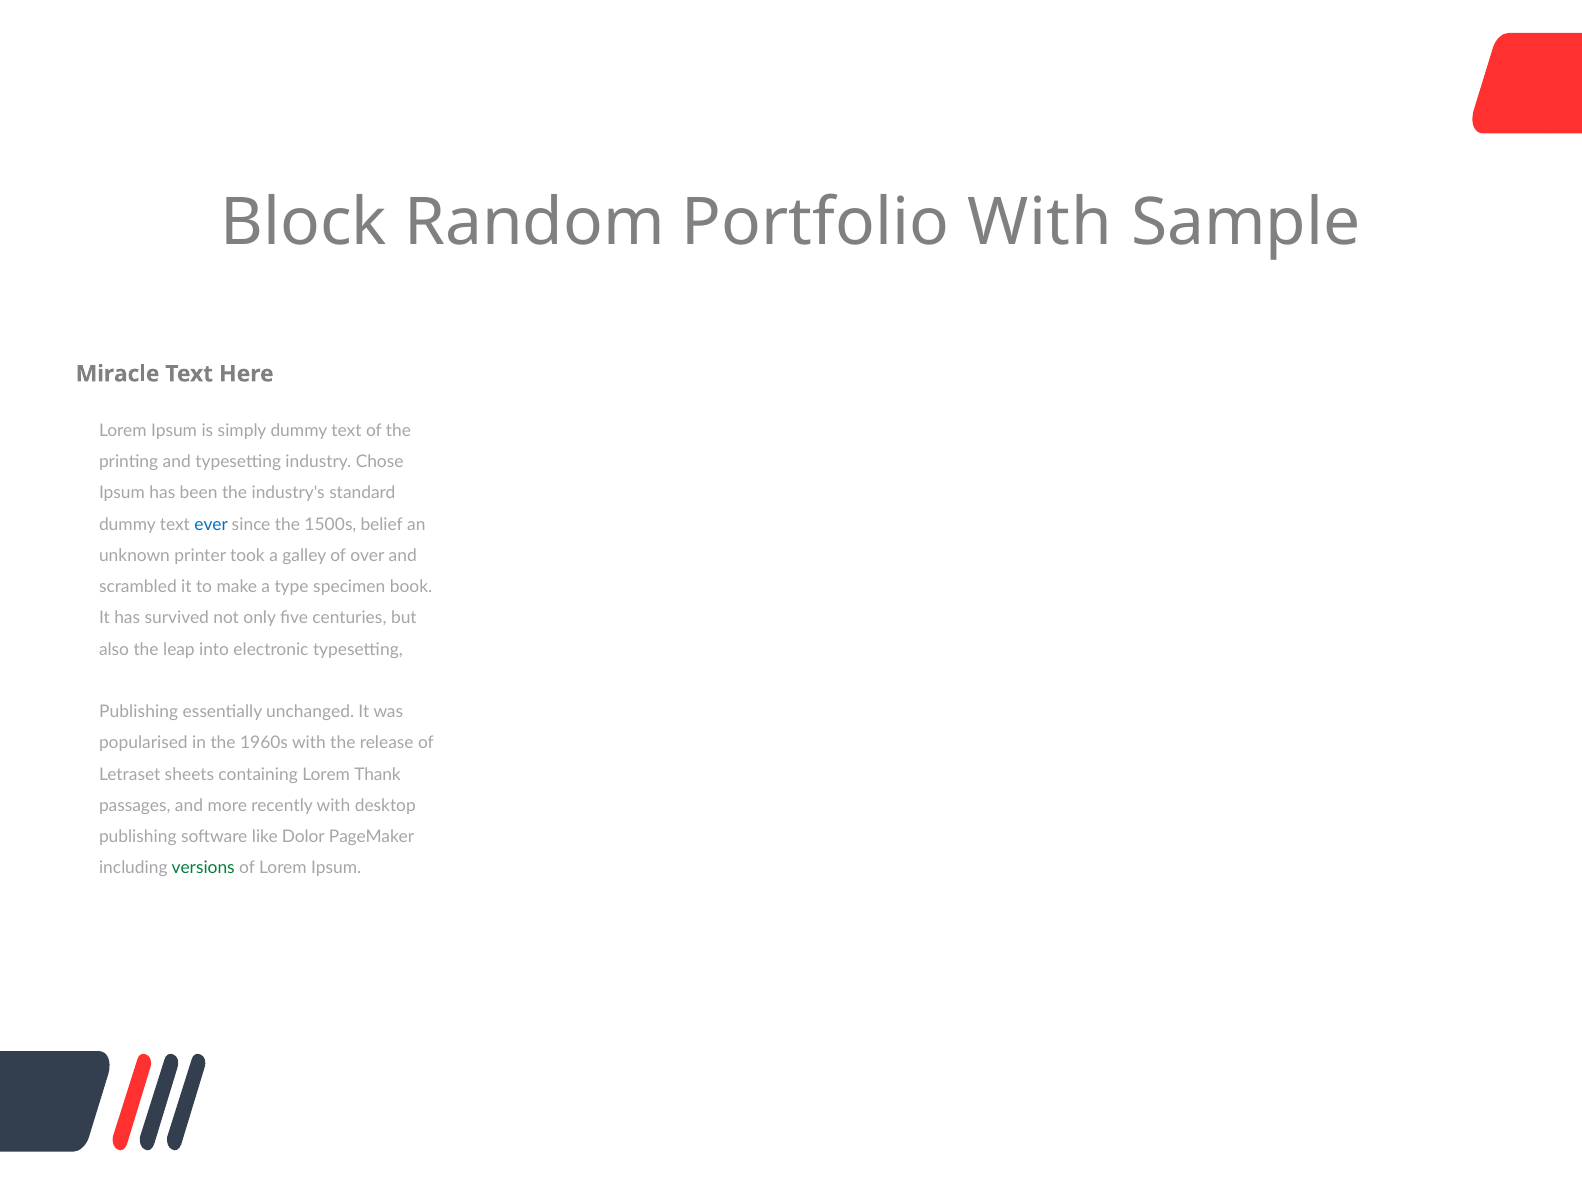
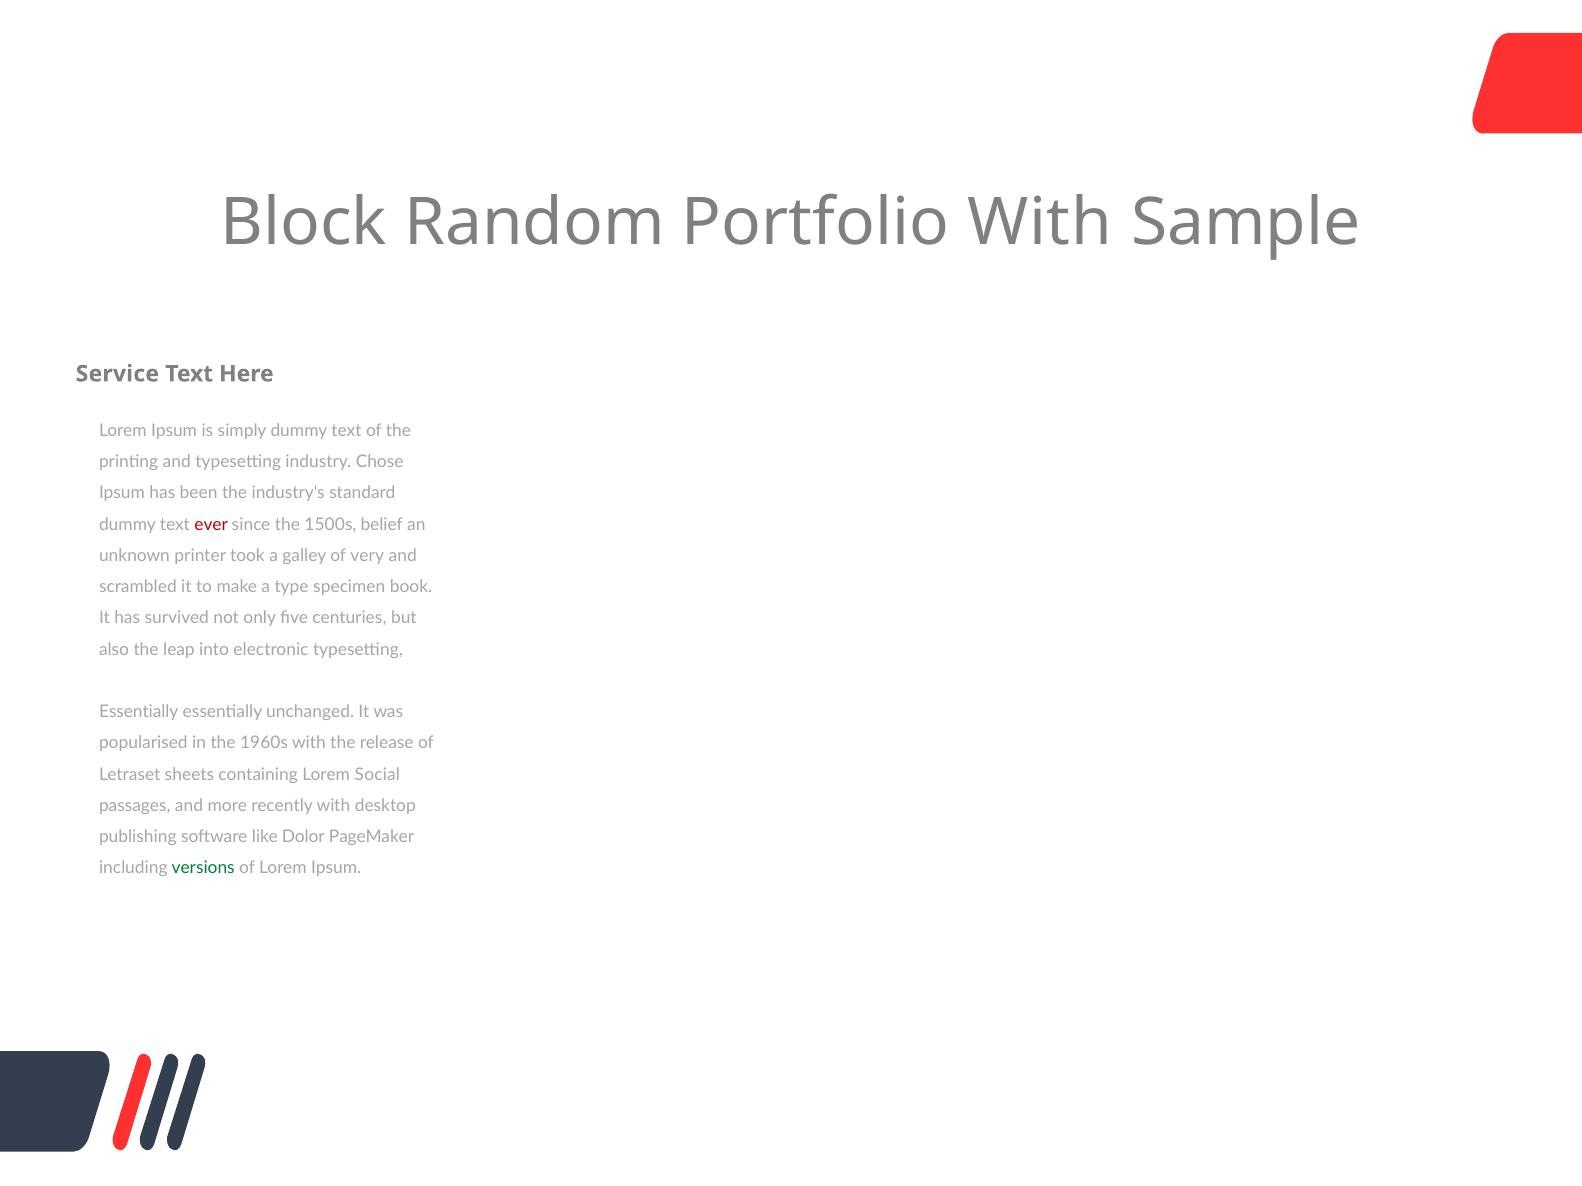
Miracle: Miracle -> Service
ever colour: blue -> red
over: over -> very
Publishing at (139, 712): Publishing -> Essentially
Thank: Thank -> Social
